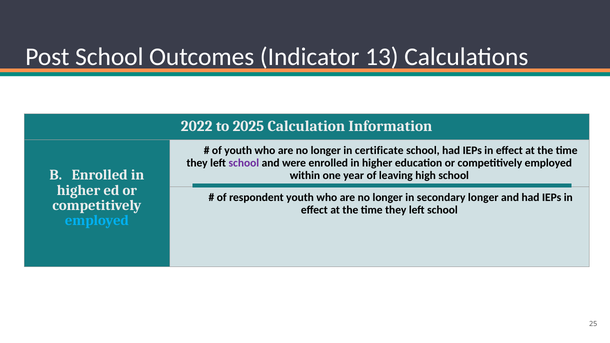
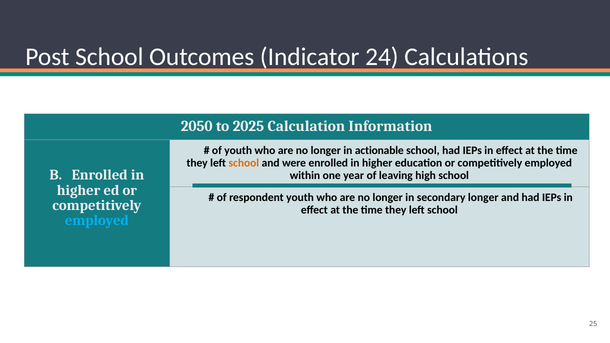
13: 13 -> 24
2022: 2022 -> 2050
certificate: certificate -> actionable
school at (244, 163) colour: purple -> orange
